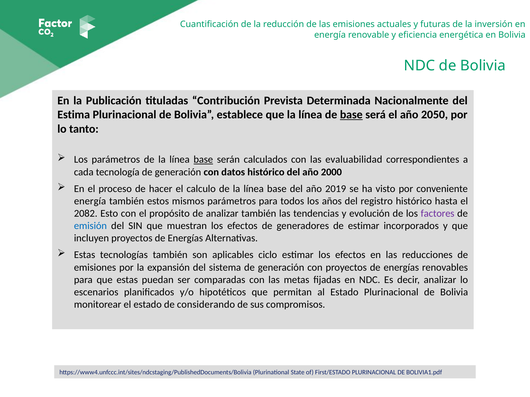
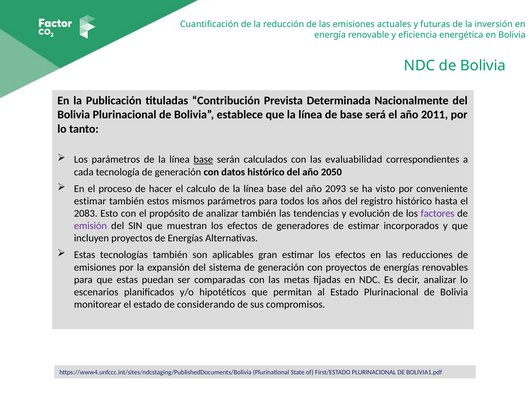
Estima at (74, 115): Estima -> Bolivia
base at (351, 115) underline: present -> none
2050: 2050 -> 2011
2000: 2000 -> 2050
2019: 2019 -> 2093
energía at (90, 201): energía -> estimar
2082: 2082 -> 2083
emisión colour: blue -> purple
ciclo: ciclo -> gran
